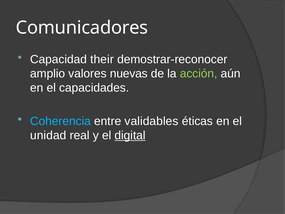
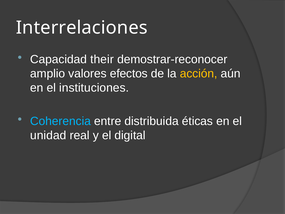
Comunicadores: Comunicadores -> Interrelaciones
nuevas: nuevas -> efectos
acción colour: light green -> yellow
capacidades: capacidades -> instituciones
validables: validables -> distribuida
digital underline: present -> none
